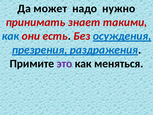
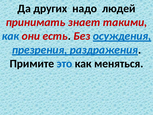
может: может -> других
нужно: нужно -> людей
это colour: purple -> blue
